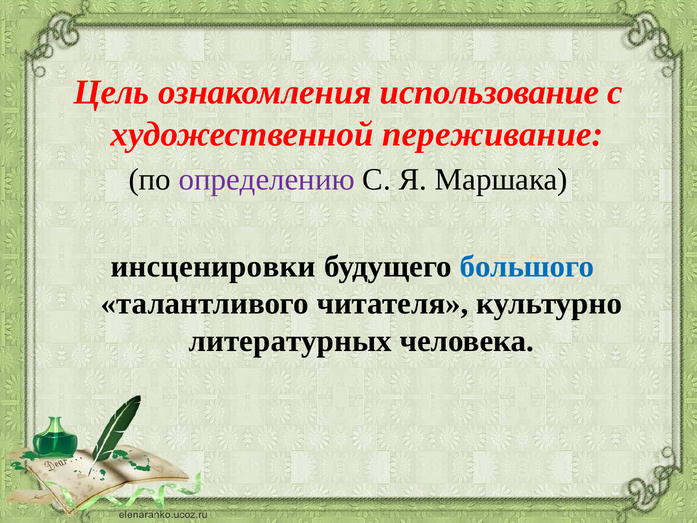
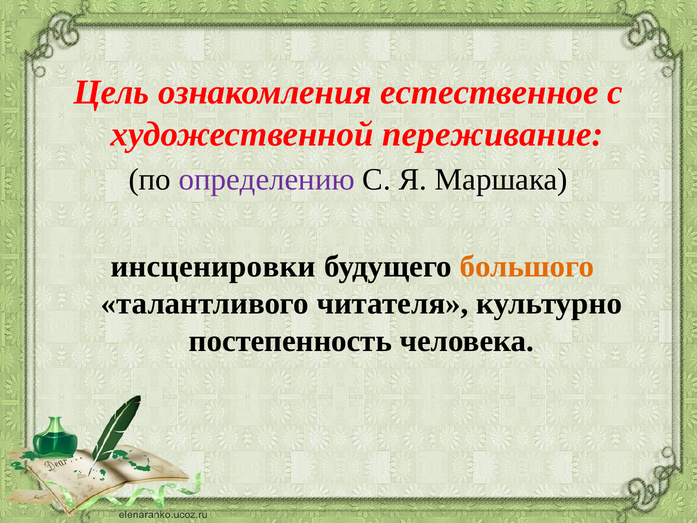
использование: использование -> естественное
большого colour: blue -> orange
литературных: литературных -> постепенность
